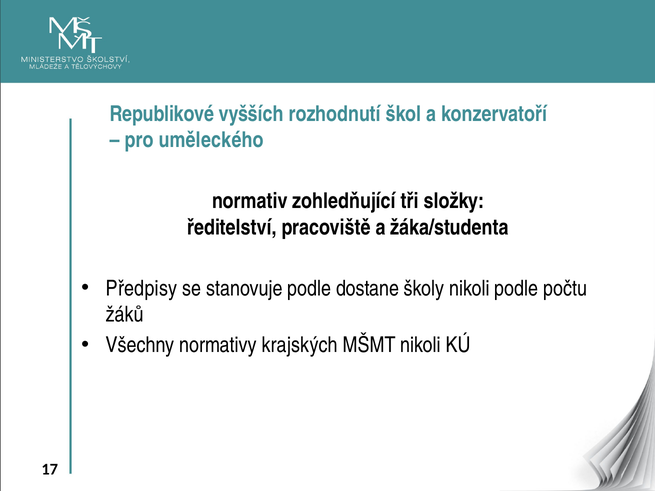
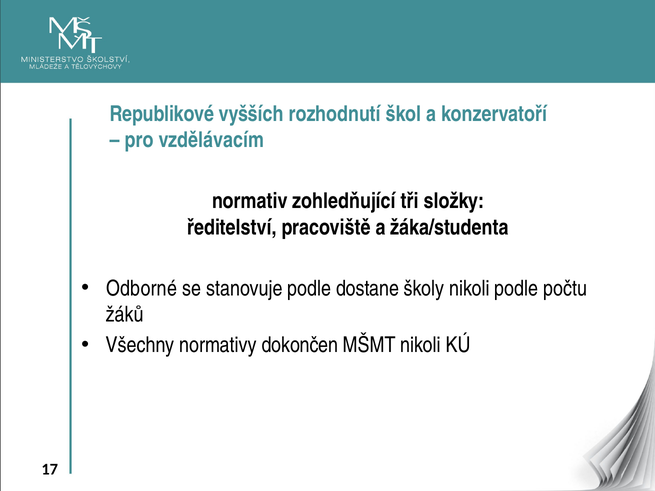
uměleckého: uměleckého -> vzdělávacím
Předpisy: Předpisy -> Odborné
krajských: krajských -> dokončen
